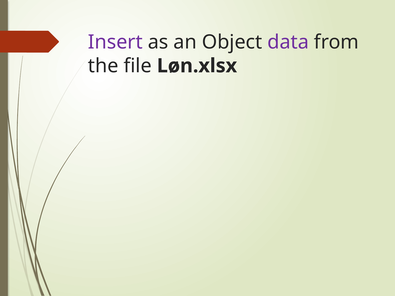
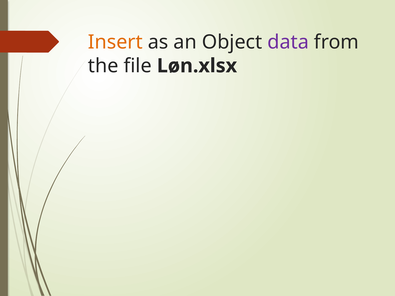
Insert colour: purple -> orange
